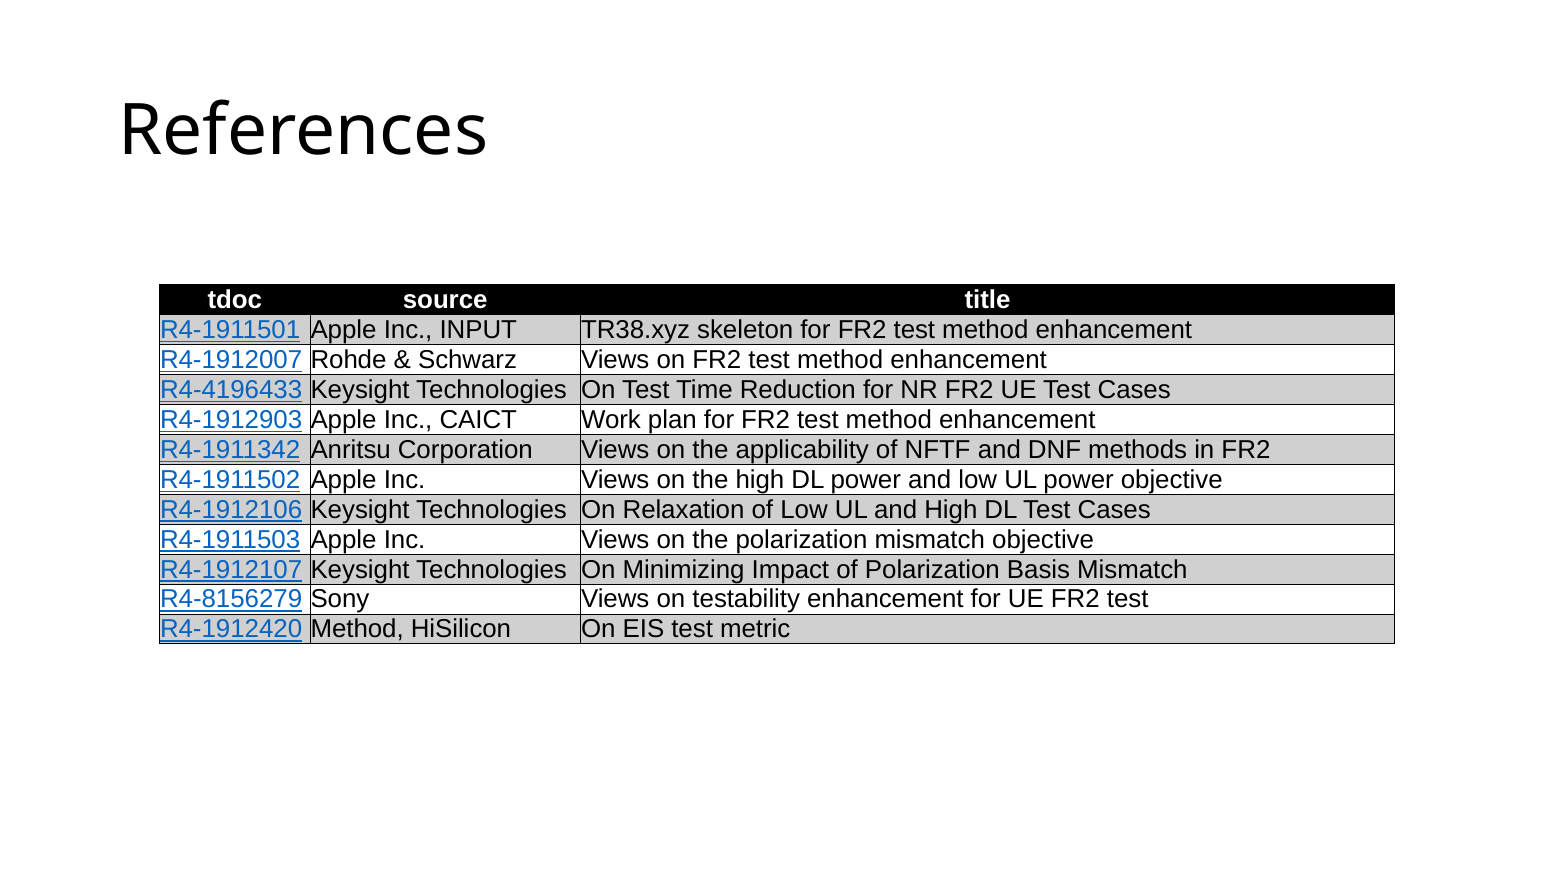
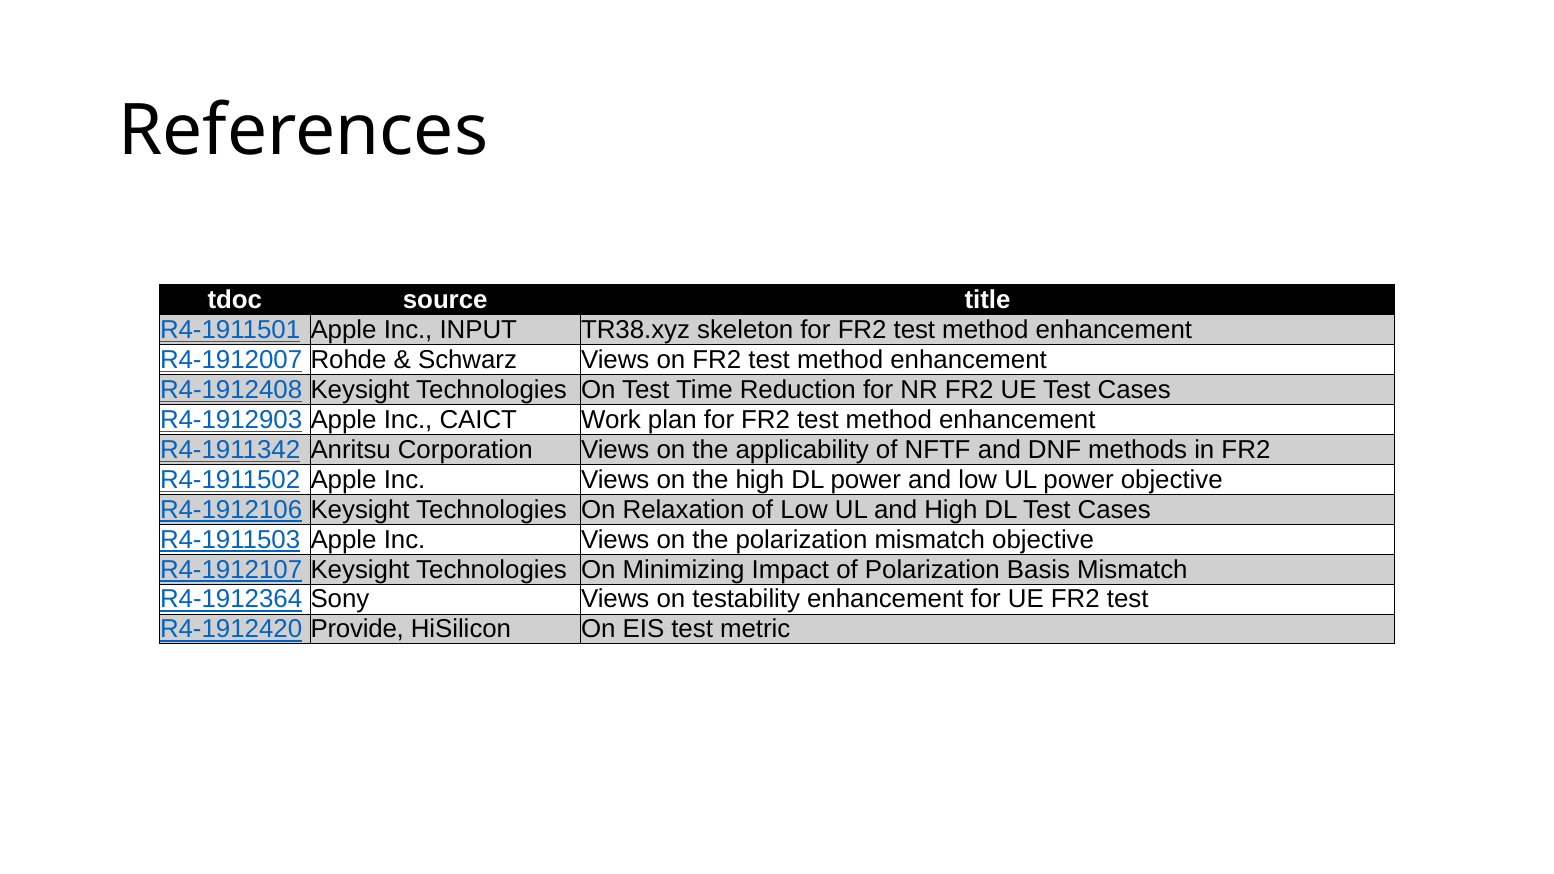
R4-4196433: R4-4196433 -> R4-1912408
R4-8156279: R4-8156279 -> R4-1912364
R4-1912420 Method: Method -> Provide
